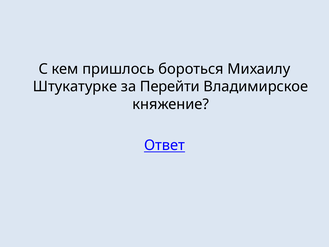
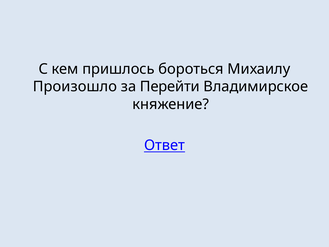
Штукатурке: Штукатурке -> Произошло
